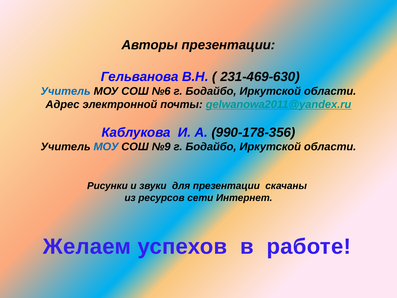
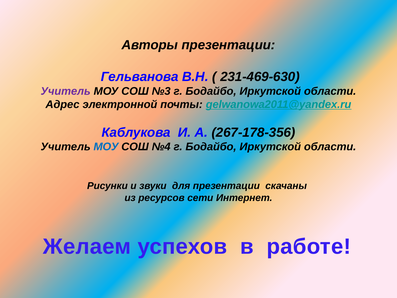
Учитель at (66, 91) colour: blue -> purple
№6: №6 -> №3
990-178-356: 990-178-356 -> 267-178-356
№9: №9 -> №4
